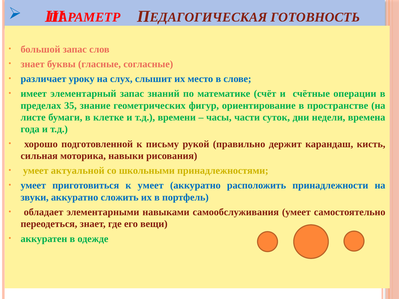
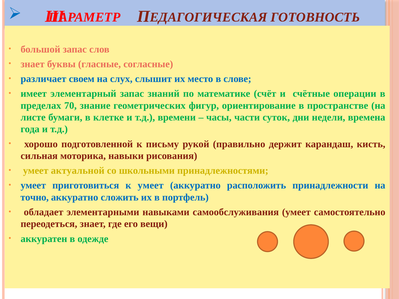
уроку: уроку -> своем
35: 35 -> 70
звуки: звуки -> точно
